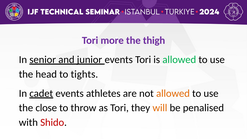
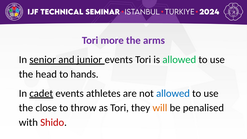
thigh: thigh -> arms
tights: tights -> hands
allowed at (173, 93) colour: orange -> blue
